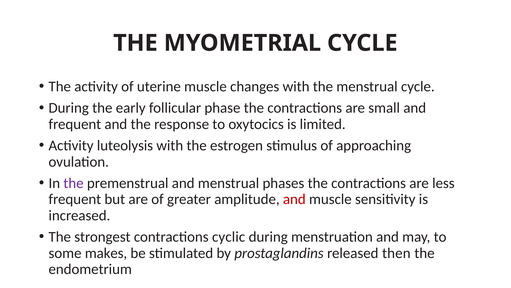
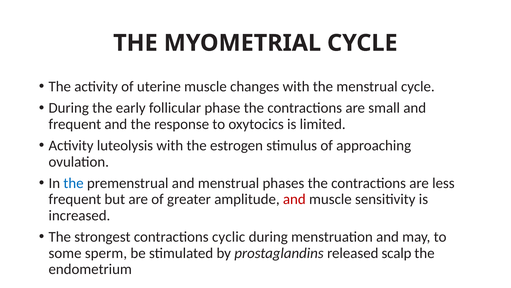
the at (74, 183) colour: purple -> blue
makes: makes -> sperm
then: then -> scalp
